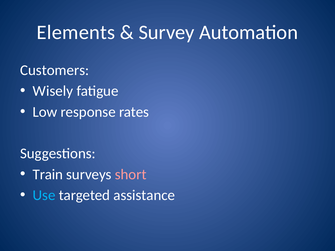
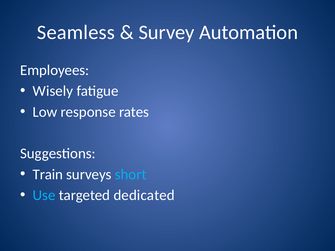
Elements: Elements -> Seamless
Customers: Customers -> Employees
short colour: pink -> light blue
assistance: assistance -> dedicated
